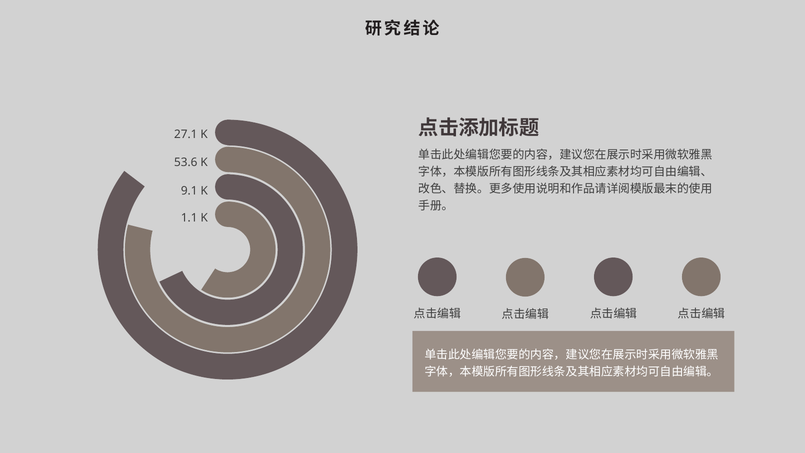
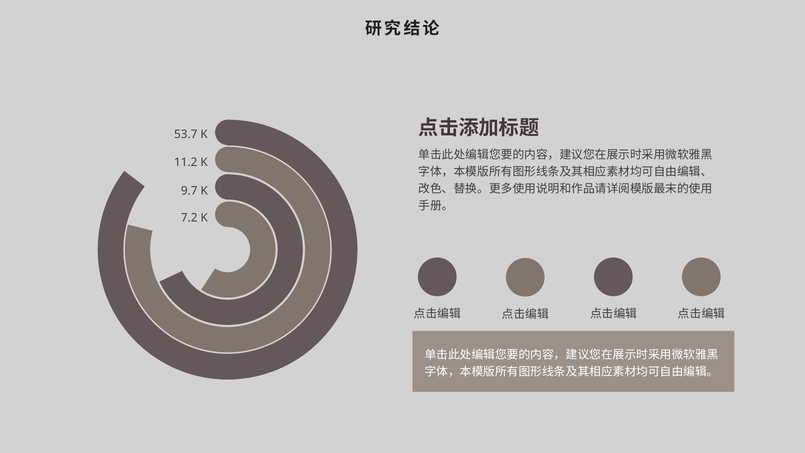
27.1: 27.1 -> 53.7
53.6: 53.6 -> 11.2
9.1: 9.1 -> 9.7
1.1: 1.1 -> 7.2
